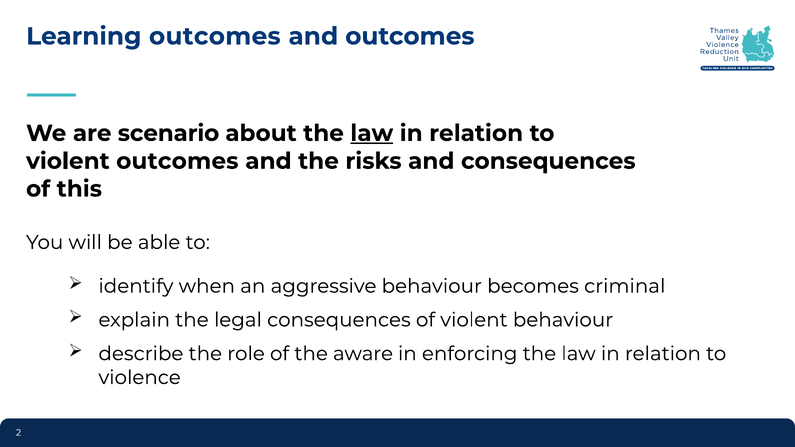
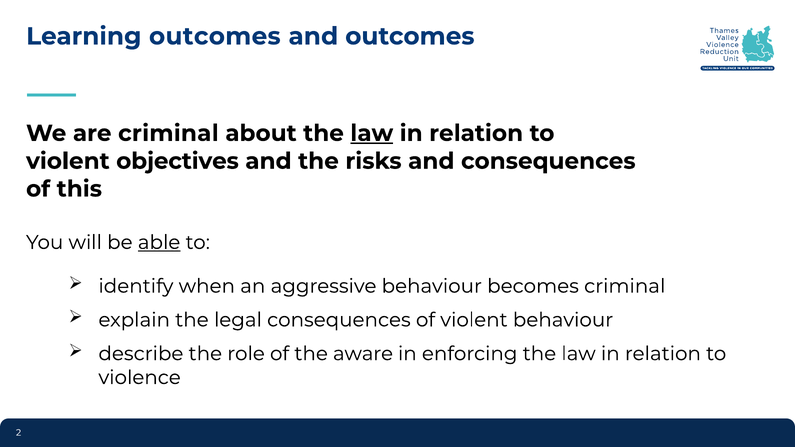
are scenario: scenario -> criminal
violent outcomes: outcomes -> objectives
able underline: none -> present
